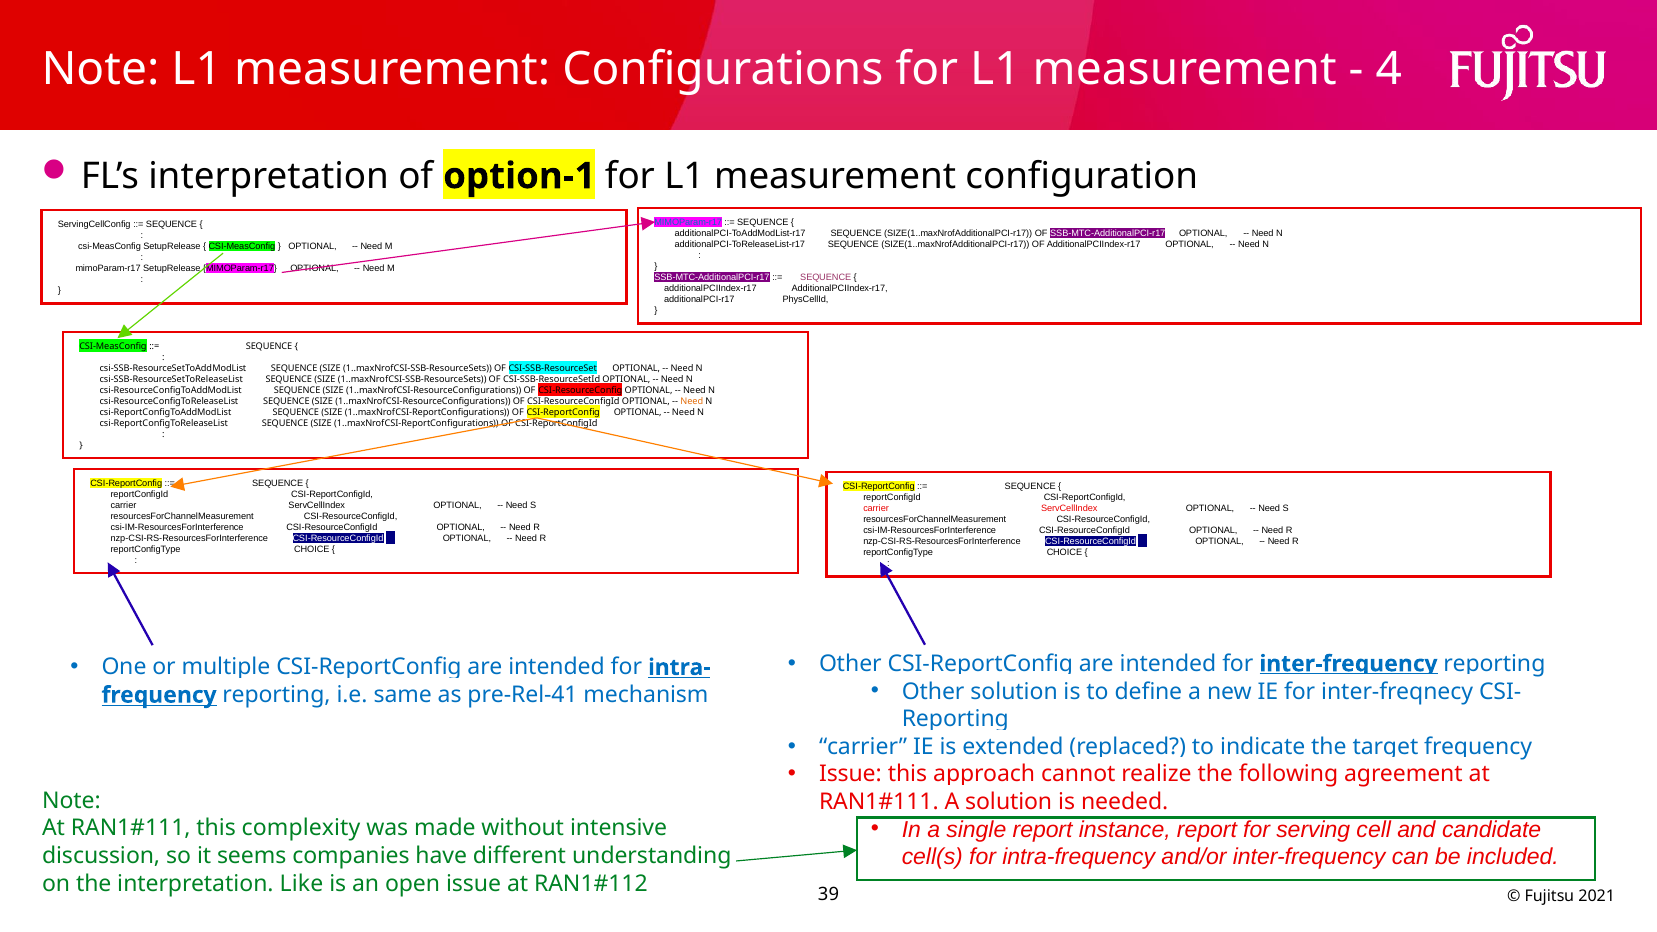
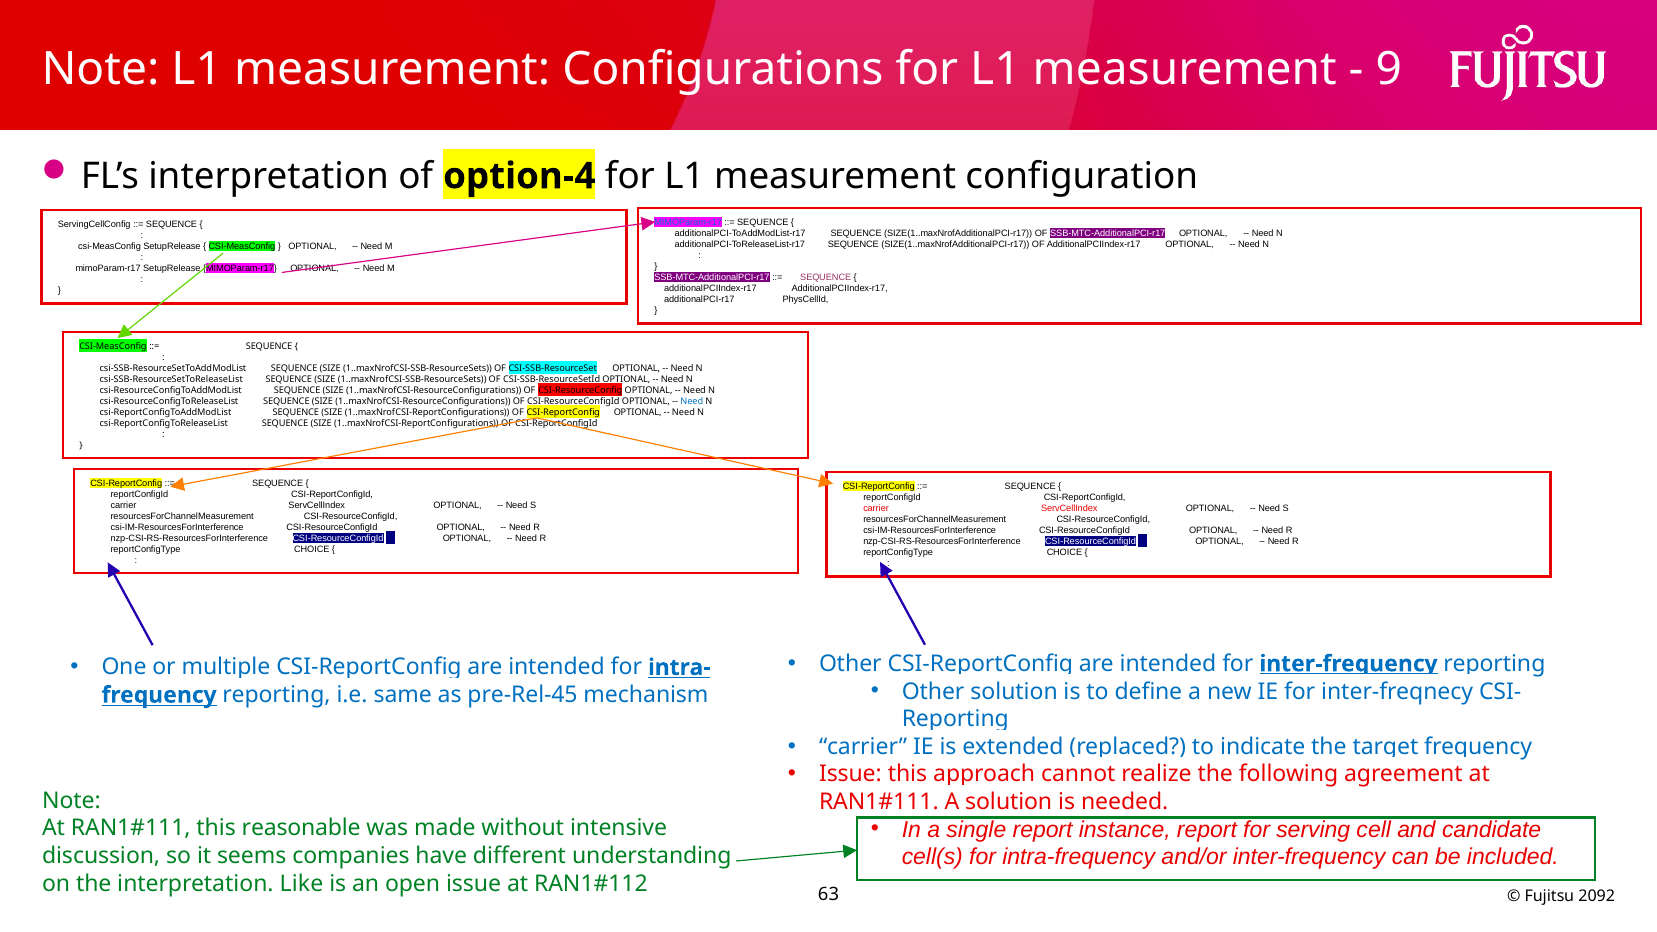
4: 4 -> 9
option-1: option-1 -> option-4
Need at (692, 401) colour: orange -> blue
pre-Rel-41: pre-Rel-41 -> pre-Rel-45
complexity: complexity -> reasonable
39: 39 -> 63
2021: 2021 -> 2092
